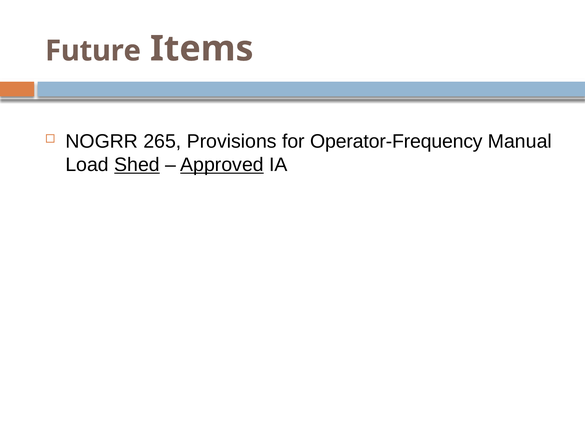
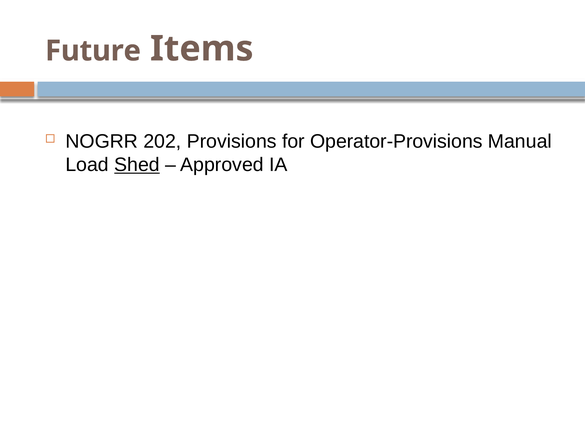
265: 265 -> 202
Operator-Frequency: Operator-Frequency -> Operator-Provisions
Approved underline: present -> none
